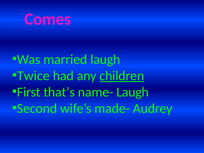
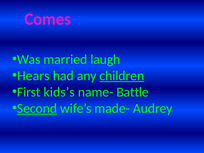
Twice: Twice -> Hears
that’s: that’s -> kids’s
name- Laugh: Laugh -> Battle
Second underline: none -> present
